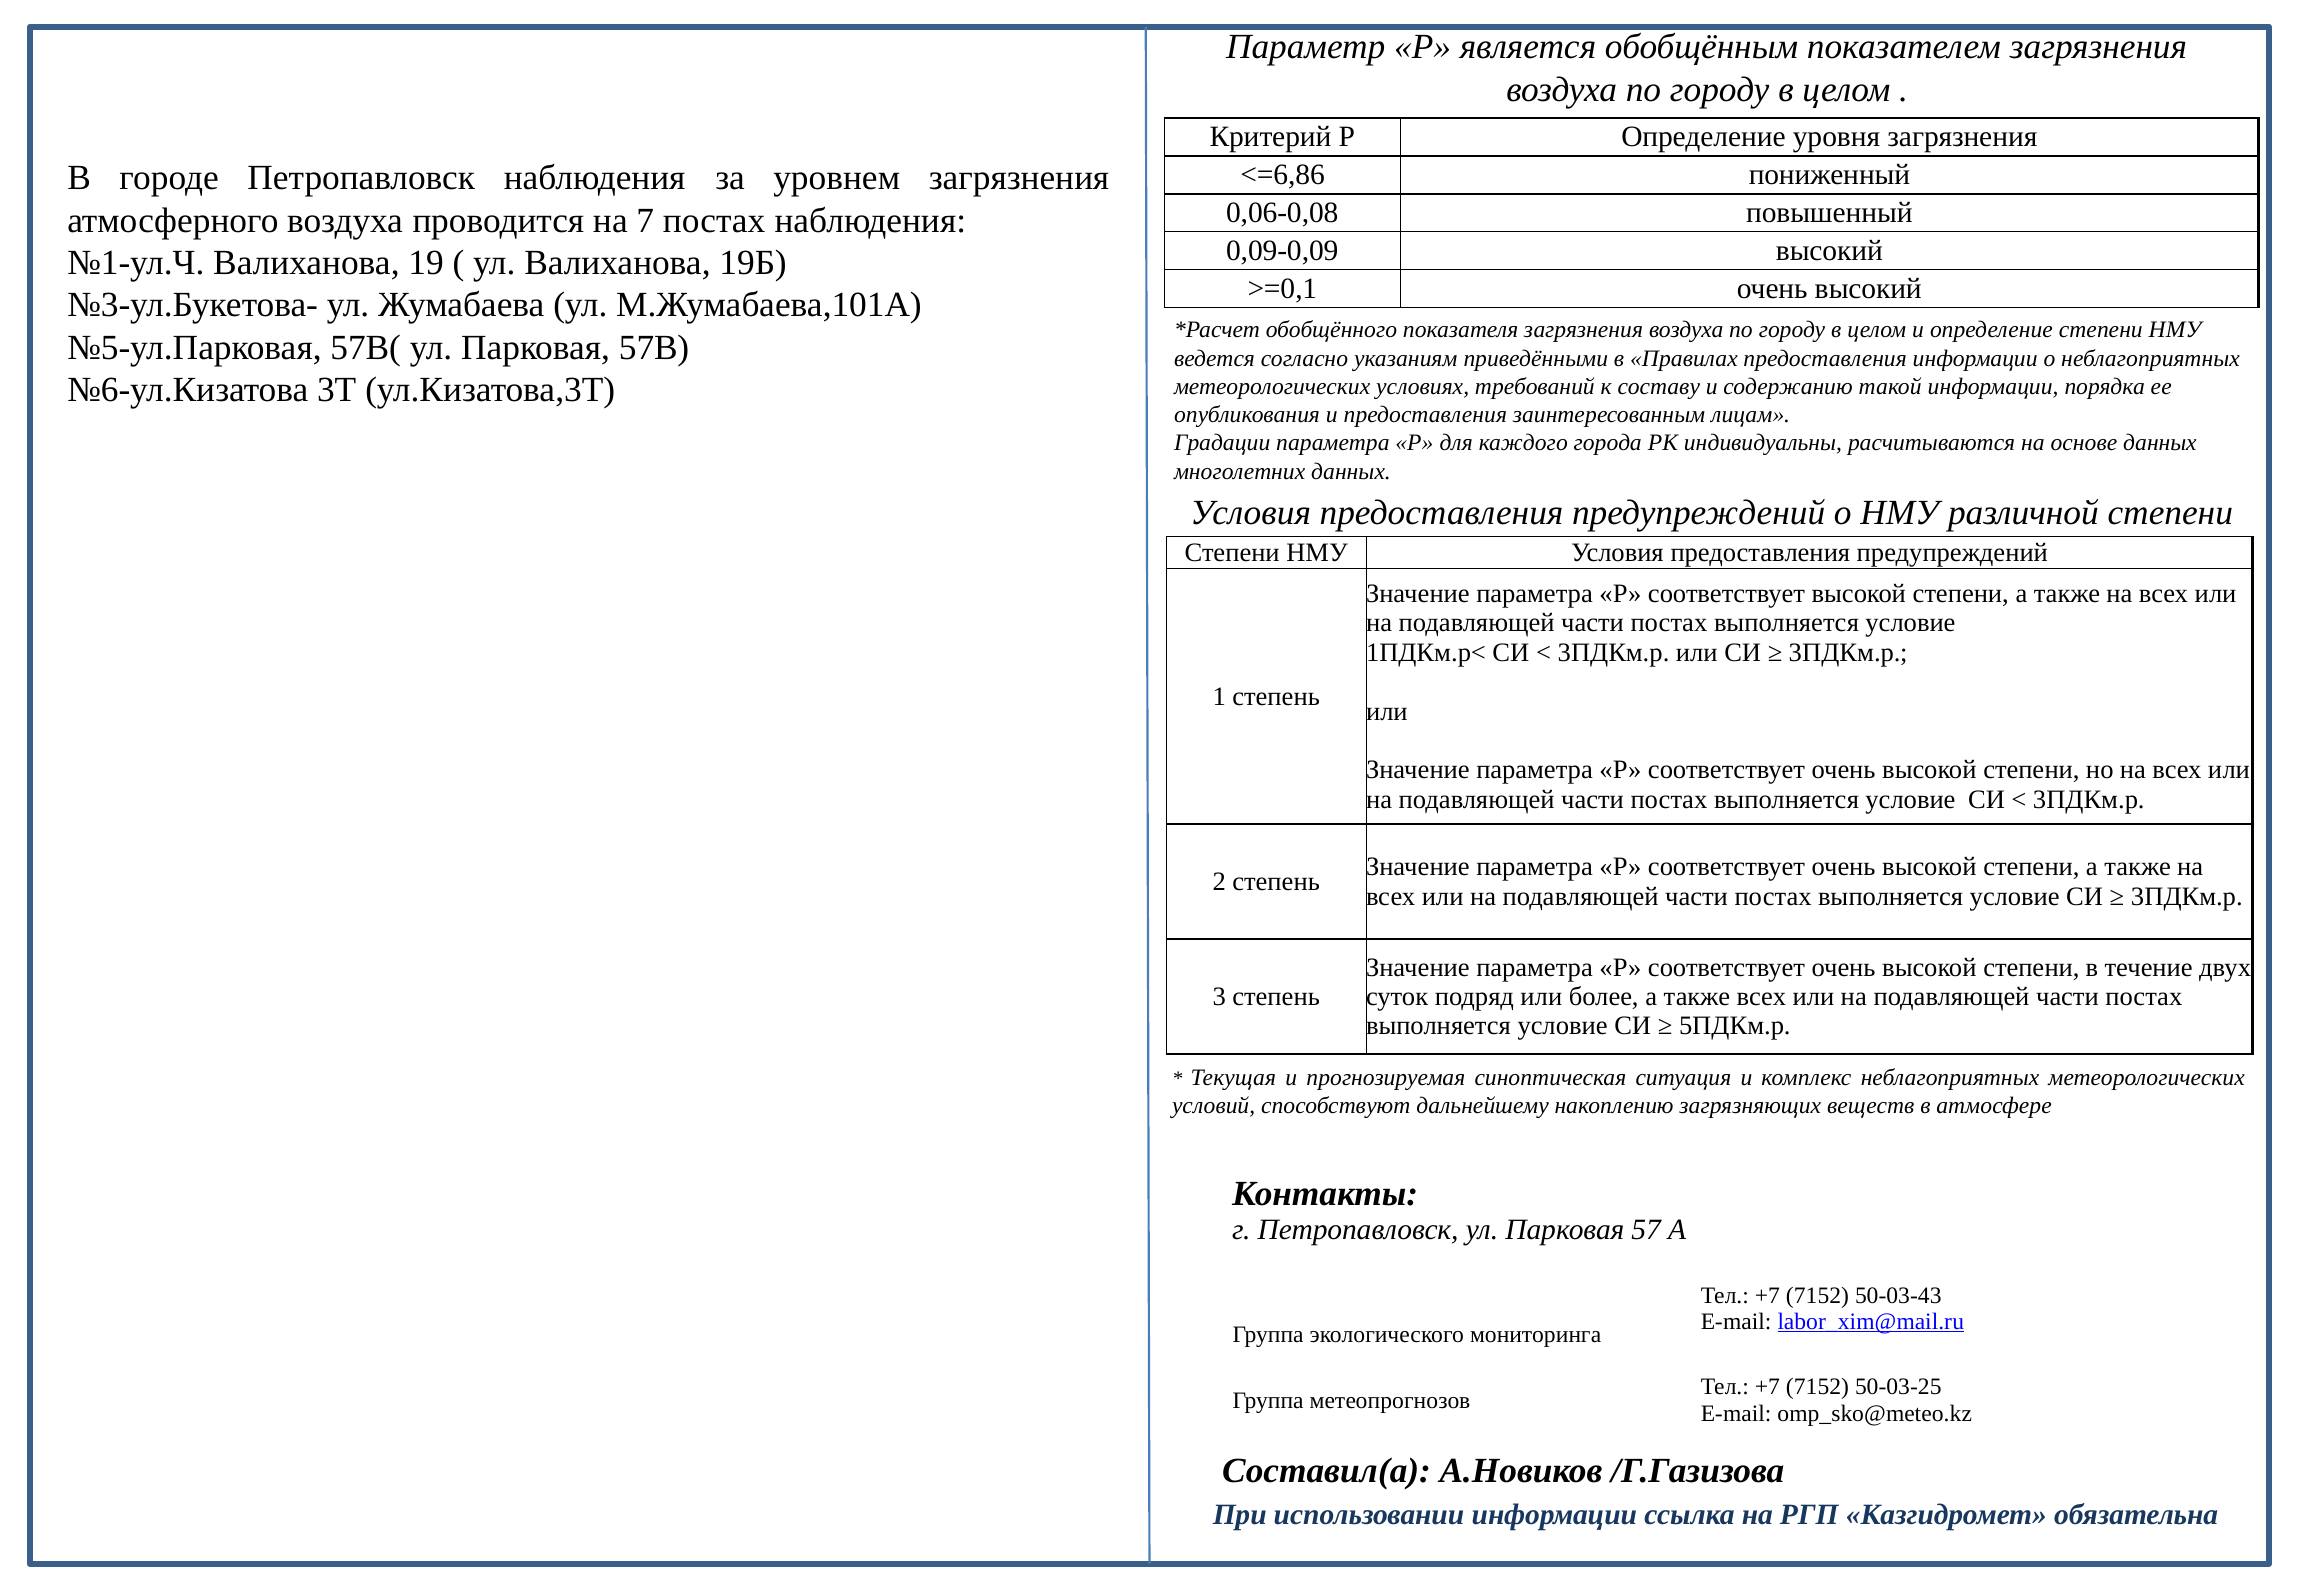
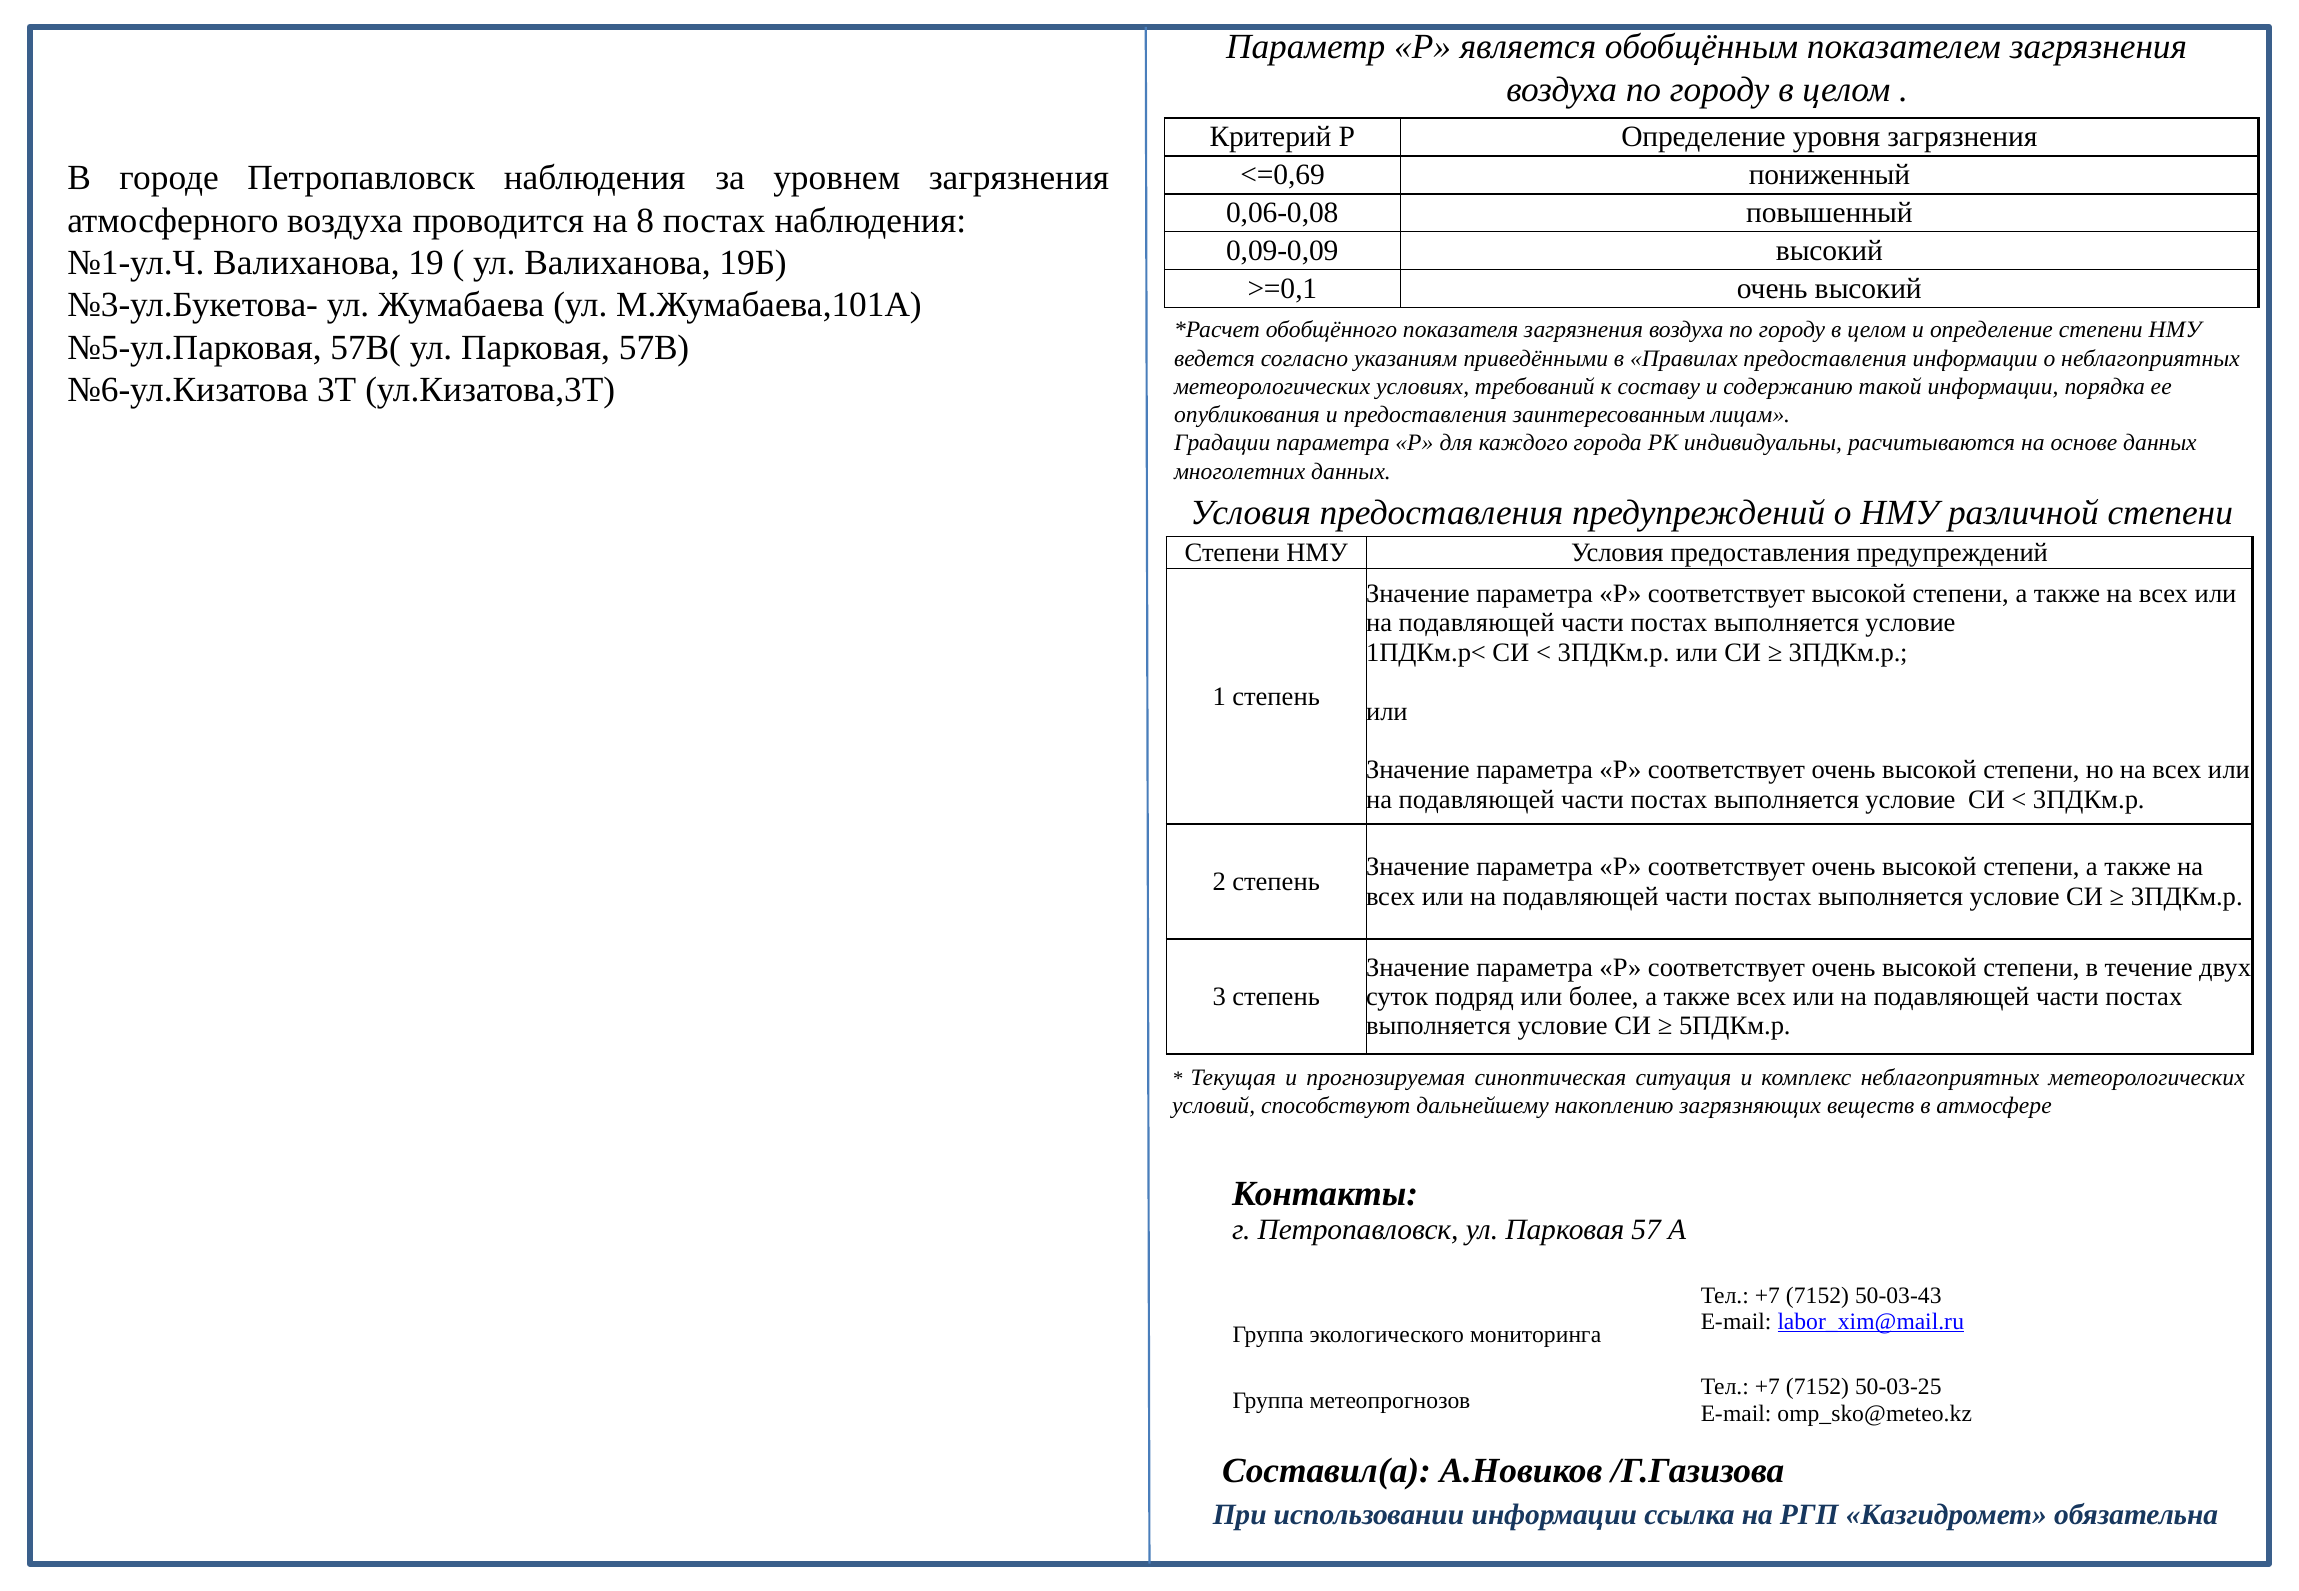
<=6,86: <=6,86 -> <=0,69
7: 7 -> 8
